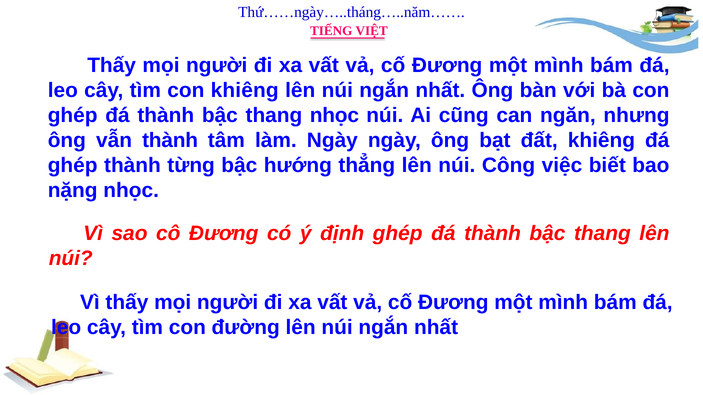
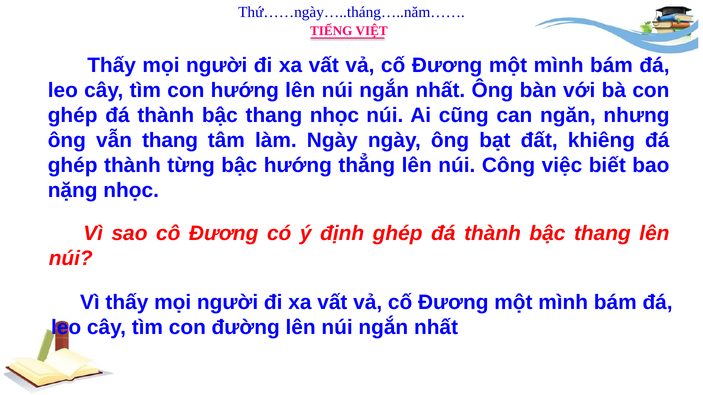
con khiêng: khiêng -> hướng
vẫn thành: thành -> thang
